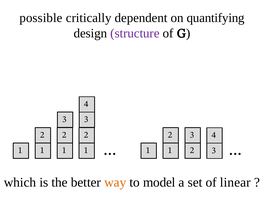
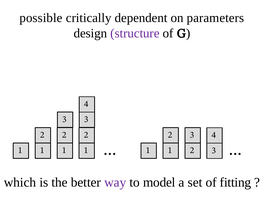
quantifying: quantifying -> parameters
way colour: orange -> purple
linear: linear -> fitting
